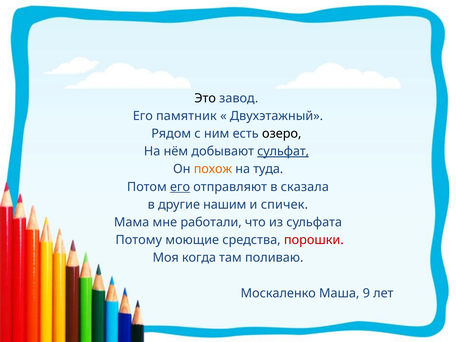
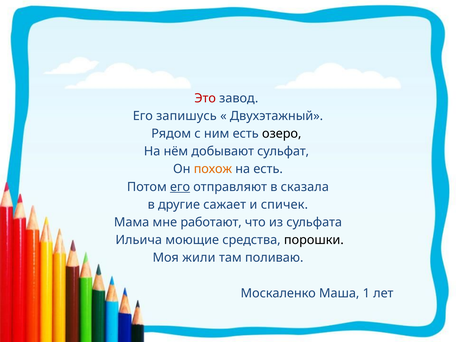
Это colour: black -> red
памятник: памятник -> запишусь
сульфат underline: present -> none
на туда: туда -> есть
нашим: нашим -> сажает
работали: работали -> работают
Потому: Потому -> Ильича
порошки colour: red -> black
когда: когда -> жили
9: 9 -> 1
